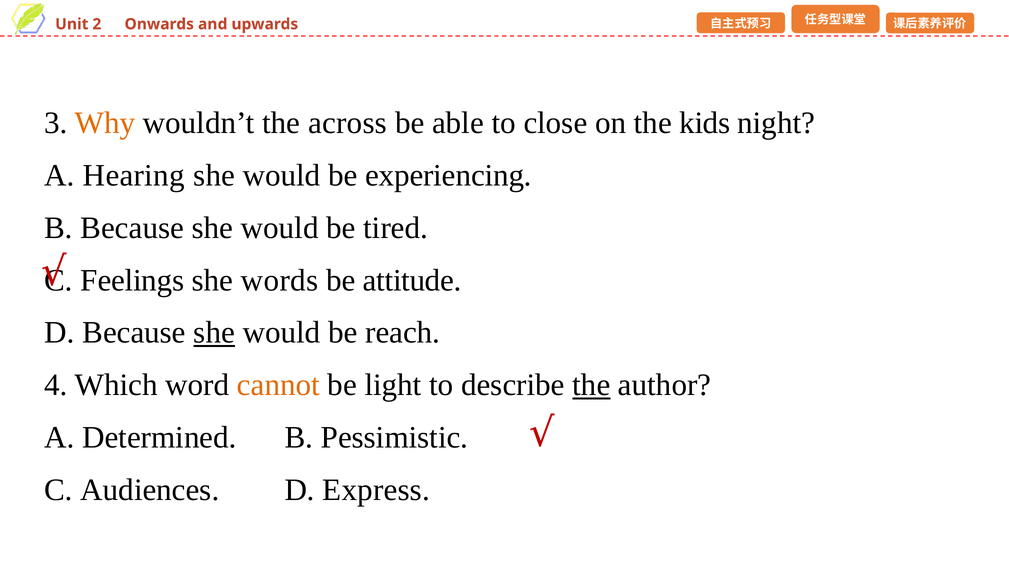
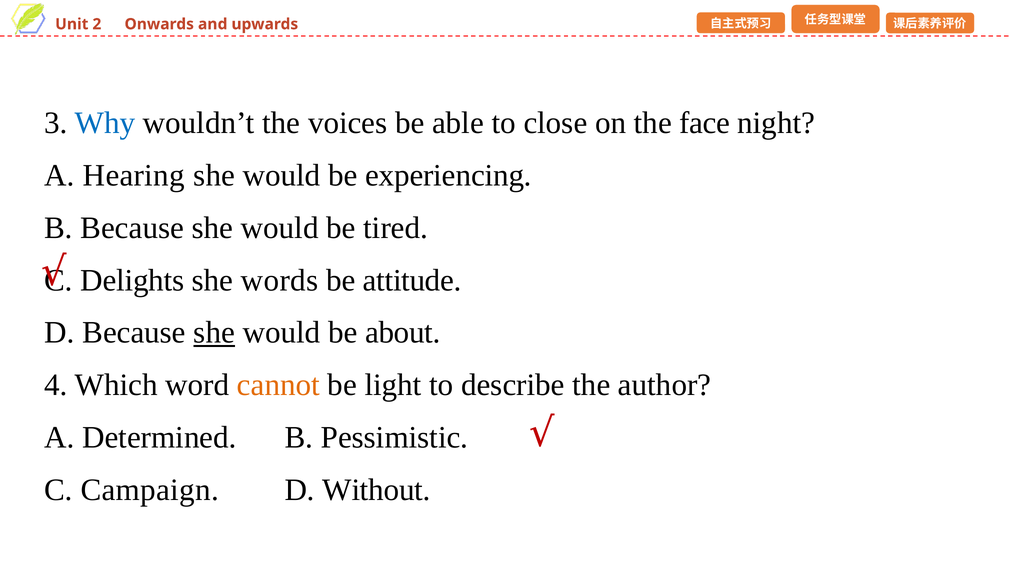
Why colour: orange -> blue
across: across -> voices
kids: kids -> face
Feelings: Feelings -> Delights
reach: reach -> about
the at (591, 385) underline: present -> none
Audiences: Audiences -> Campaign
Express: Express -> Without
